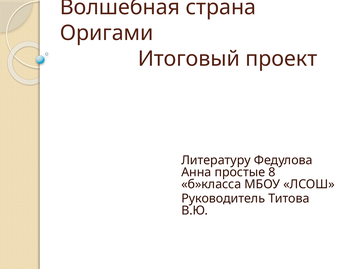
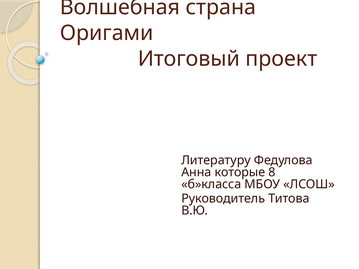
простые: простые -> которые
